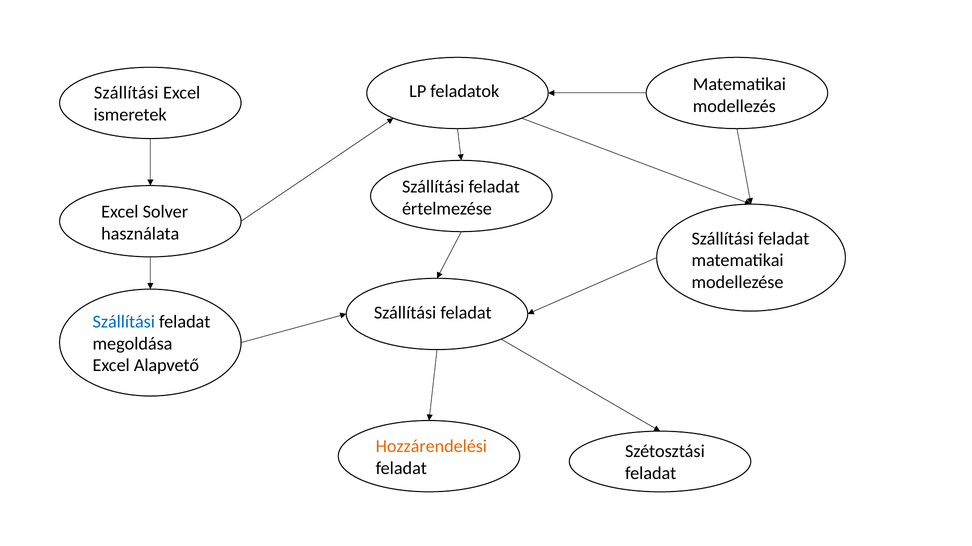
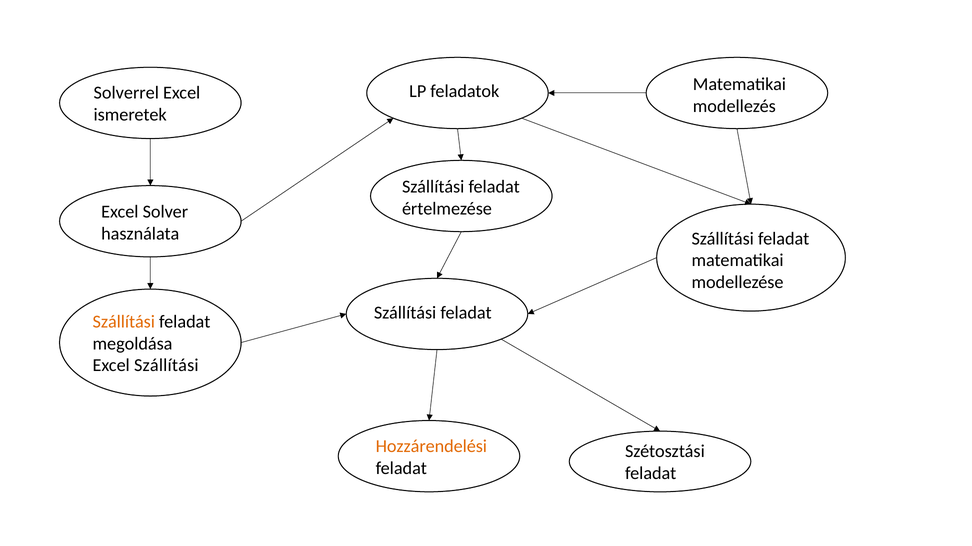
Szállítási at (126, 93): Szállítási -> Solverrel
Szállítási at (124, 322) colour: blue -> orange
Excel Alapvető: Alapvető -> Szállítási
